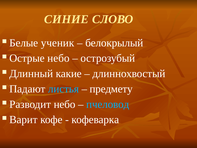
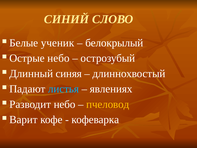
СИНИЕ: СИНИЕ -> СИНИЙ
какие: какие -> синяя
предмету: предмету -> явлениях
пчеловод colour: light blue -> yellow
